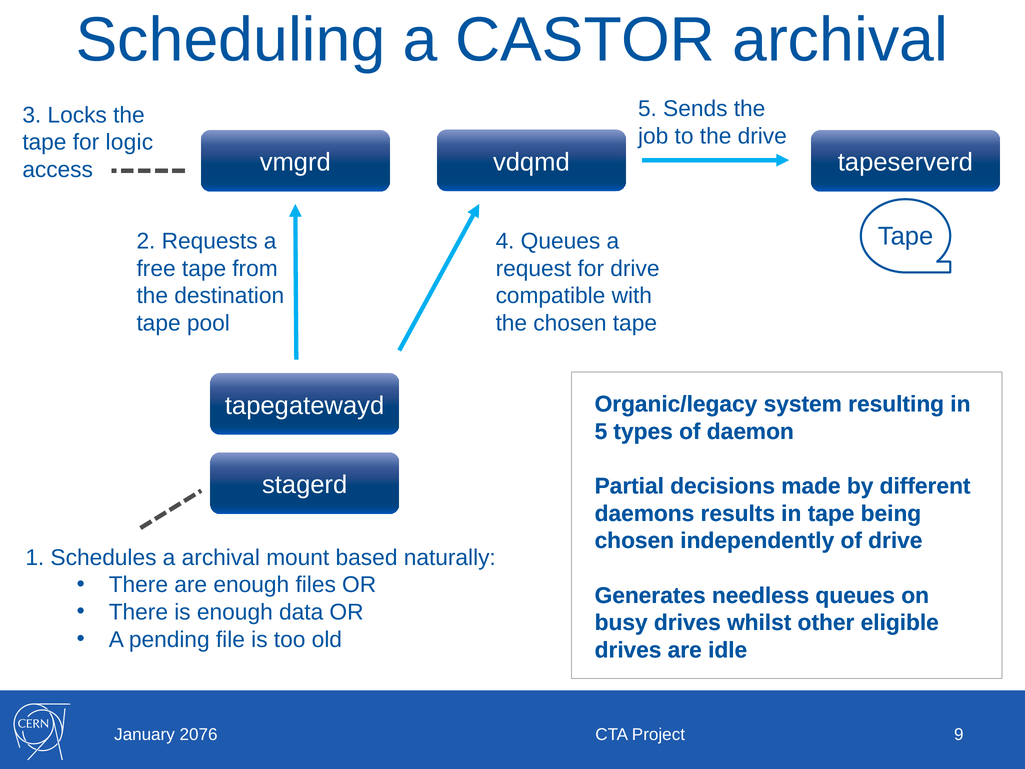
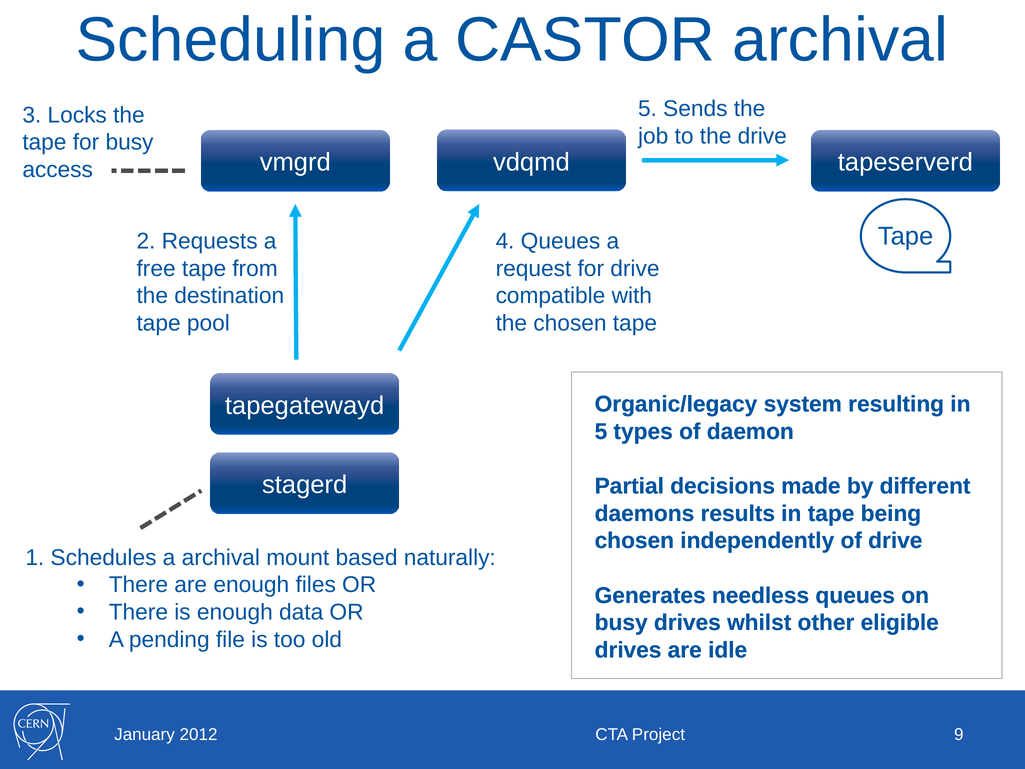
for logic: logic -> busy
2076: 2076 -> 2012
